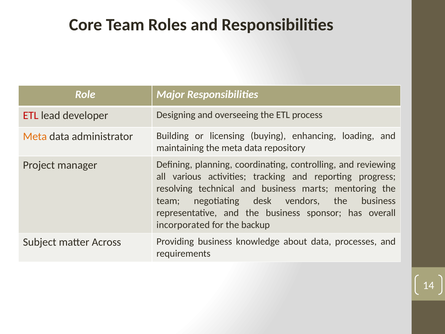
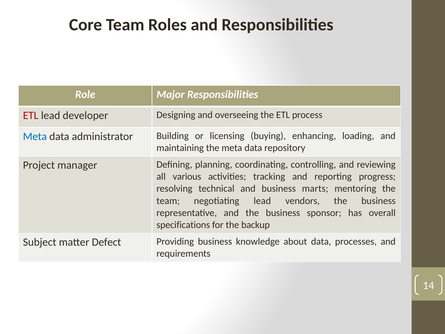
Meta at (35, 136) colour: orange -> blue
negotiating desk: desk -> lead
incorporated: incorporated -> specifications
Across: Across -> Defect
